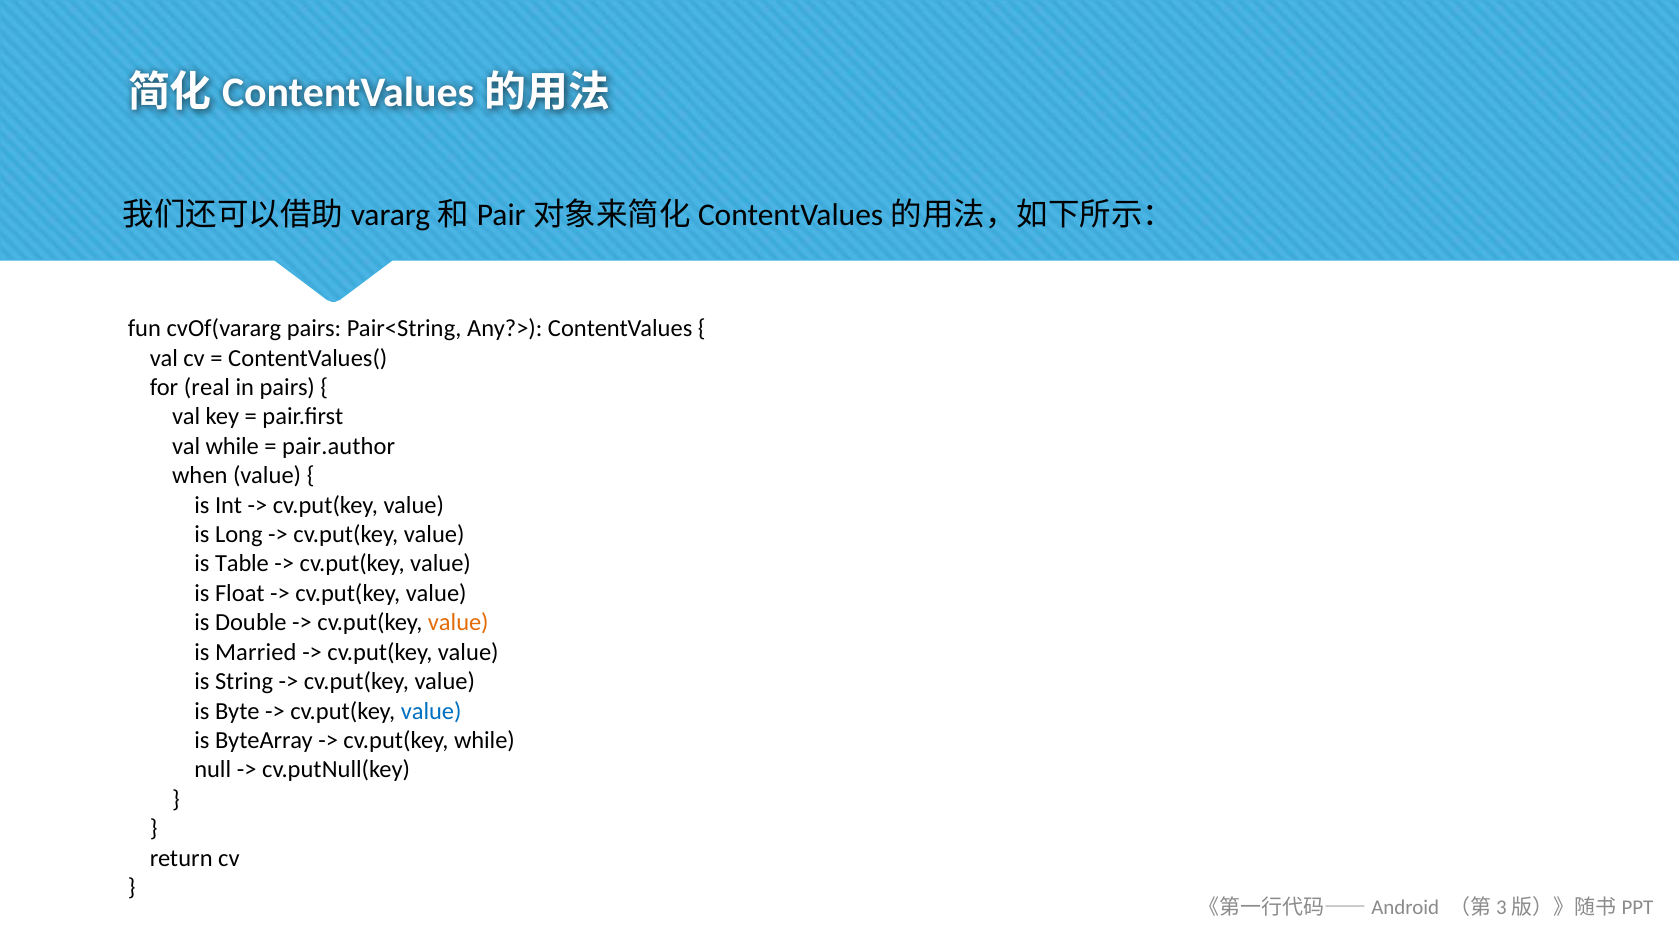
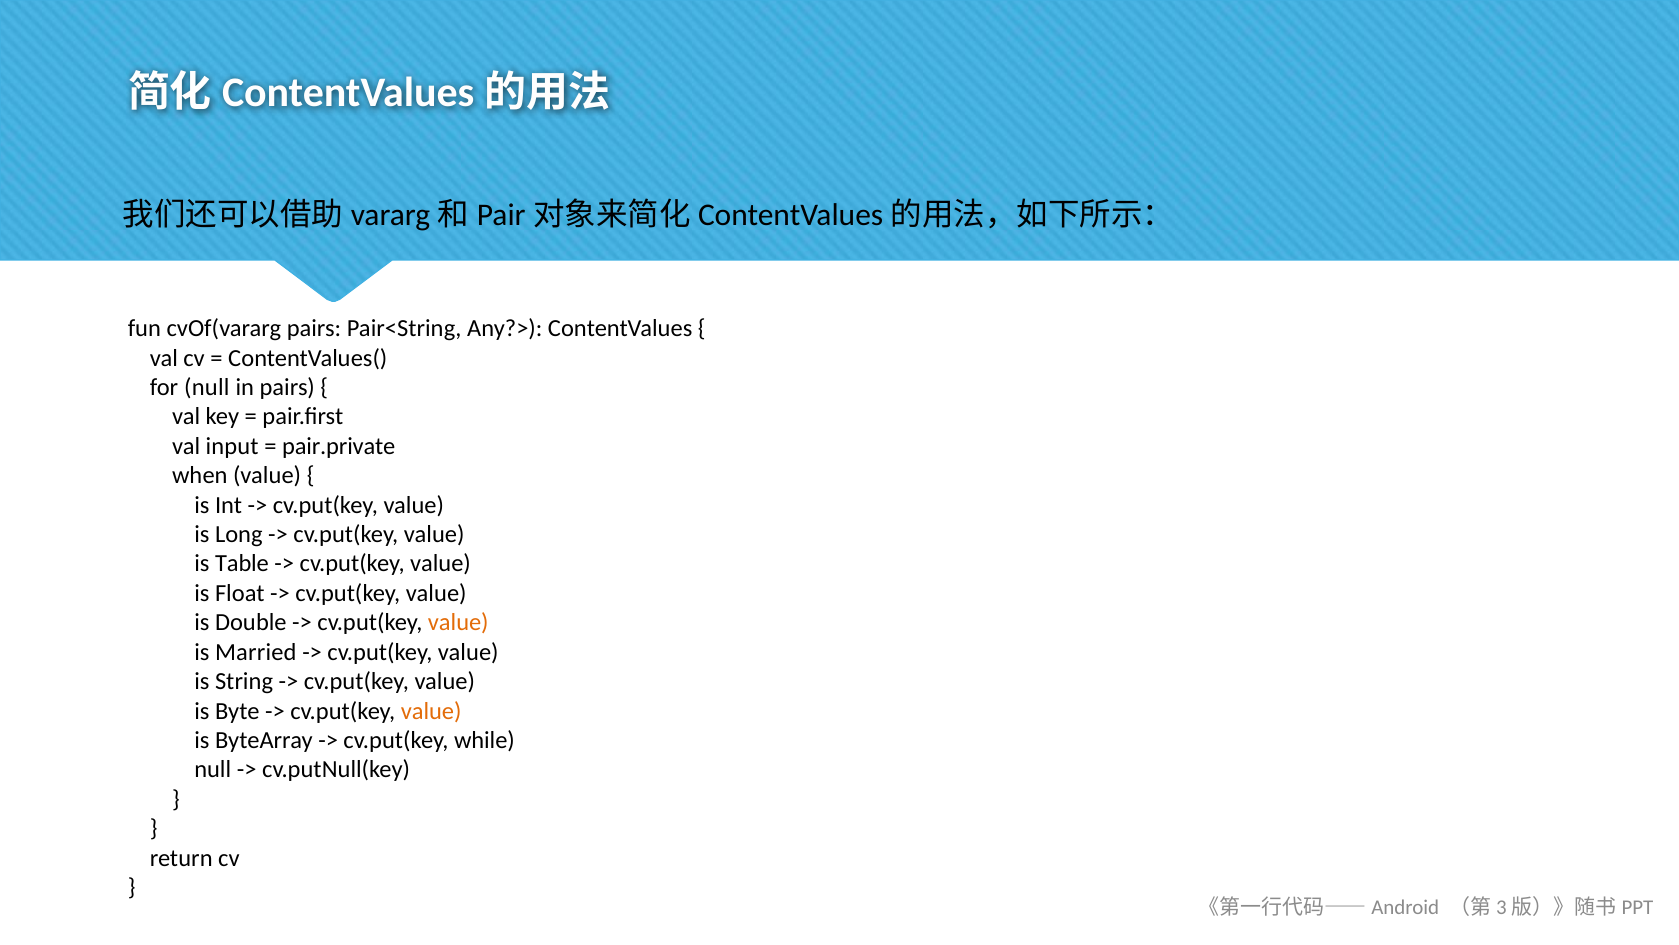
for real: real -> null
val while: while -> input
pair.author: pair.author -> pair.private
value at (431, 711) colour: blue -> orange
